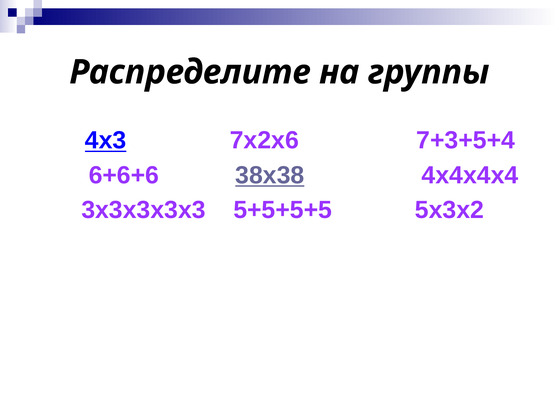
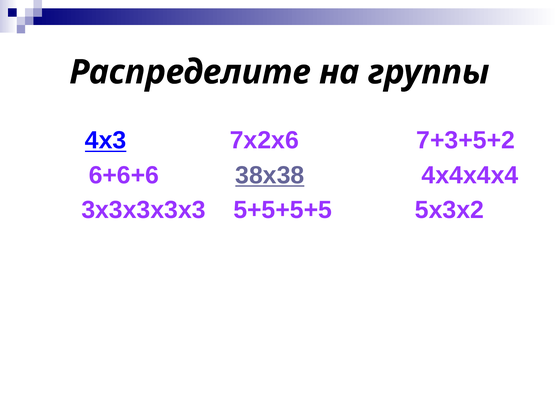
7+3+5+4: 7+3+5+4 -> 7+3+5+2
